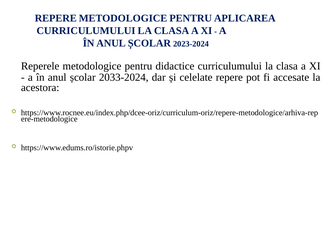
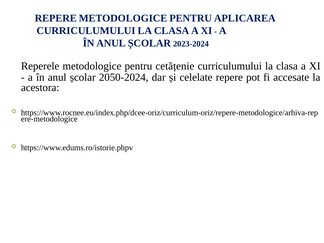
didactice: didactice -> cetățenie
2033-2024: 2033-2024 -> 2050-2024
